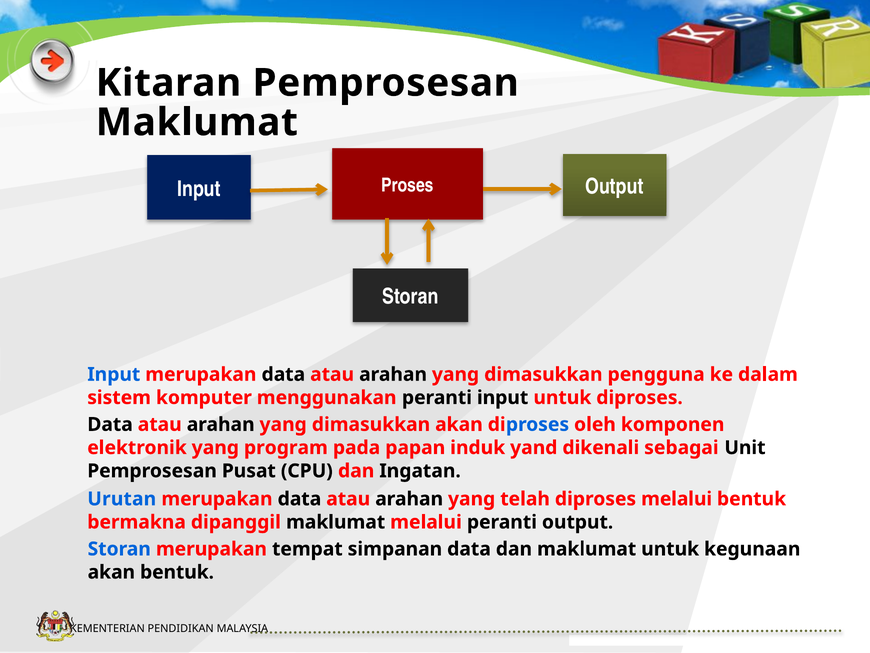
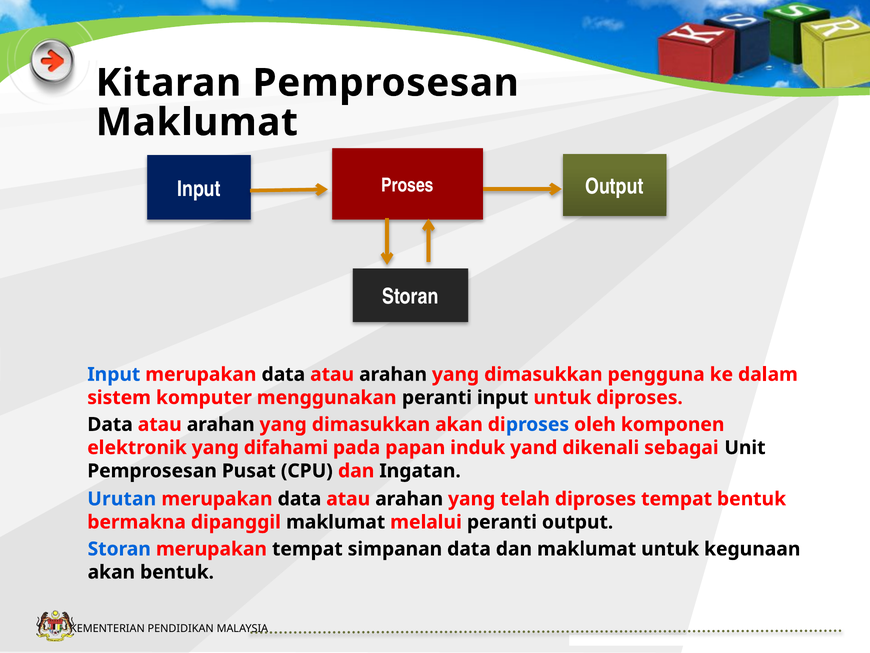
program: program -> difahami
diproses melalui: melalui -> tempat
